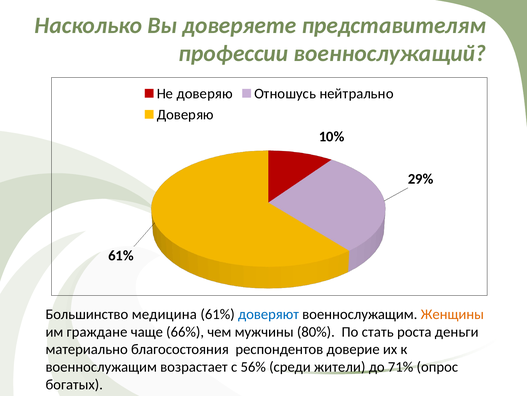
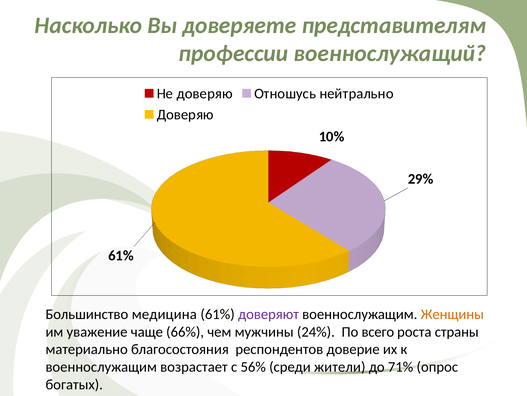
доверяют colour: blue -> purple
граждане: граждане -> уважение
80%: 80% -> 24%
стать: стать -> всего
деньги: деньги -> страны
